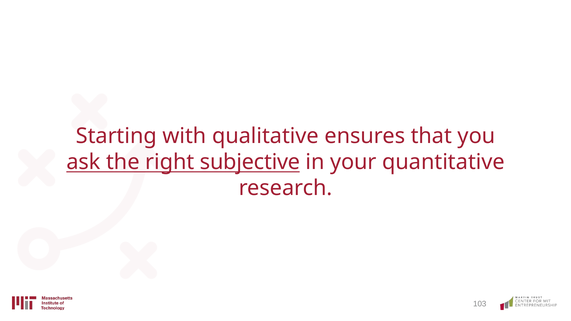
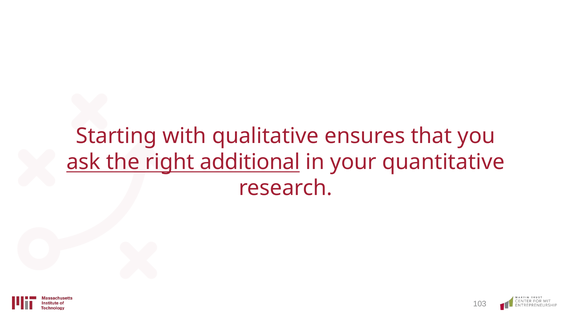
subjective: subjective -> additional
